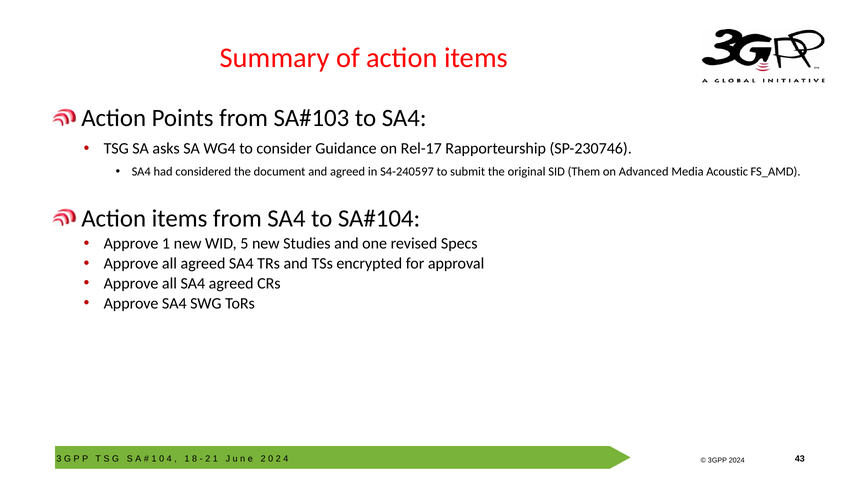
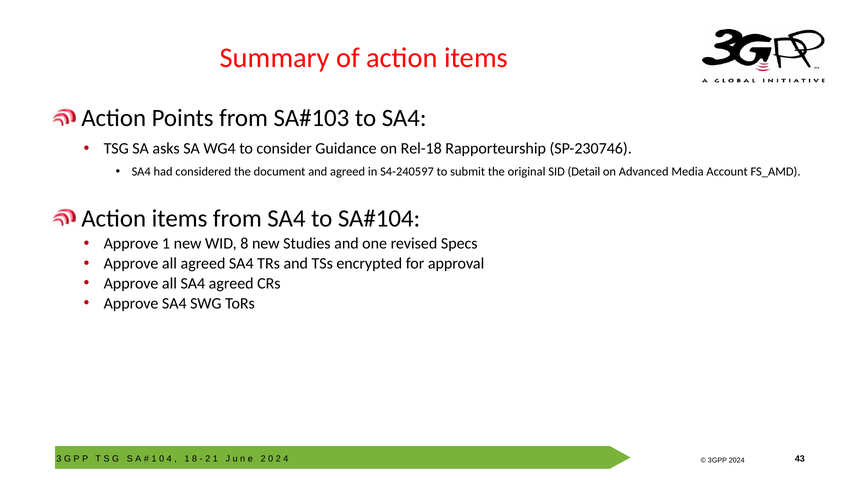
Rel-17: Rel-17 -> Rel-18
Them: Them -> Detail
Acoustic: Acoustic -> Account
WID 5: 5 -> 8
